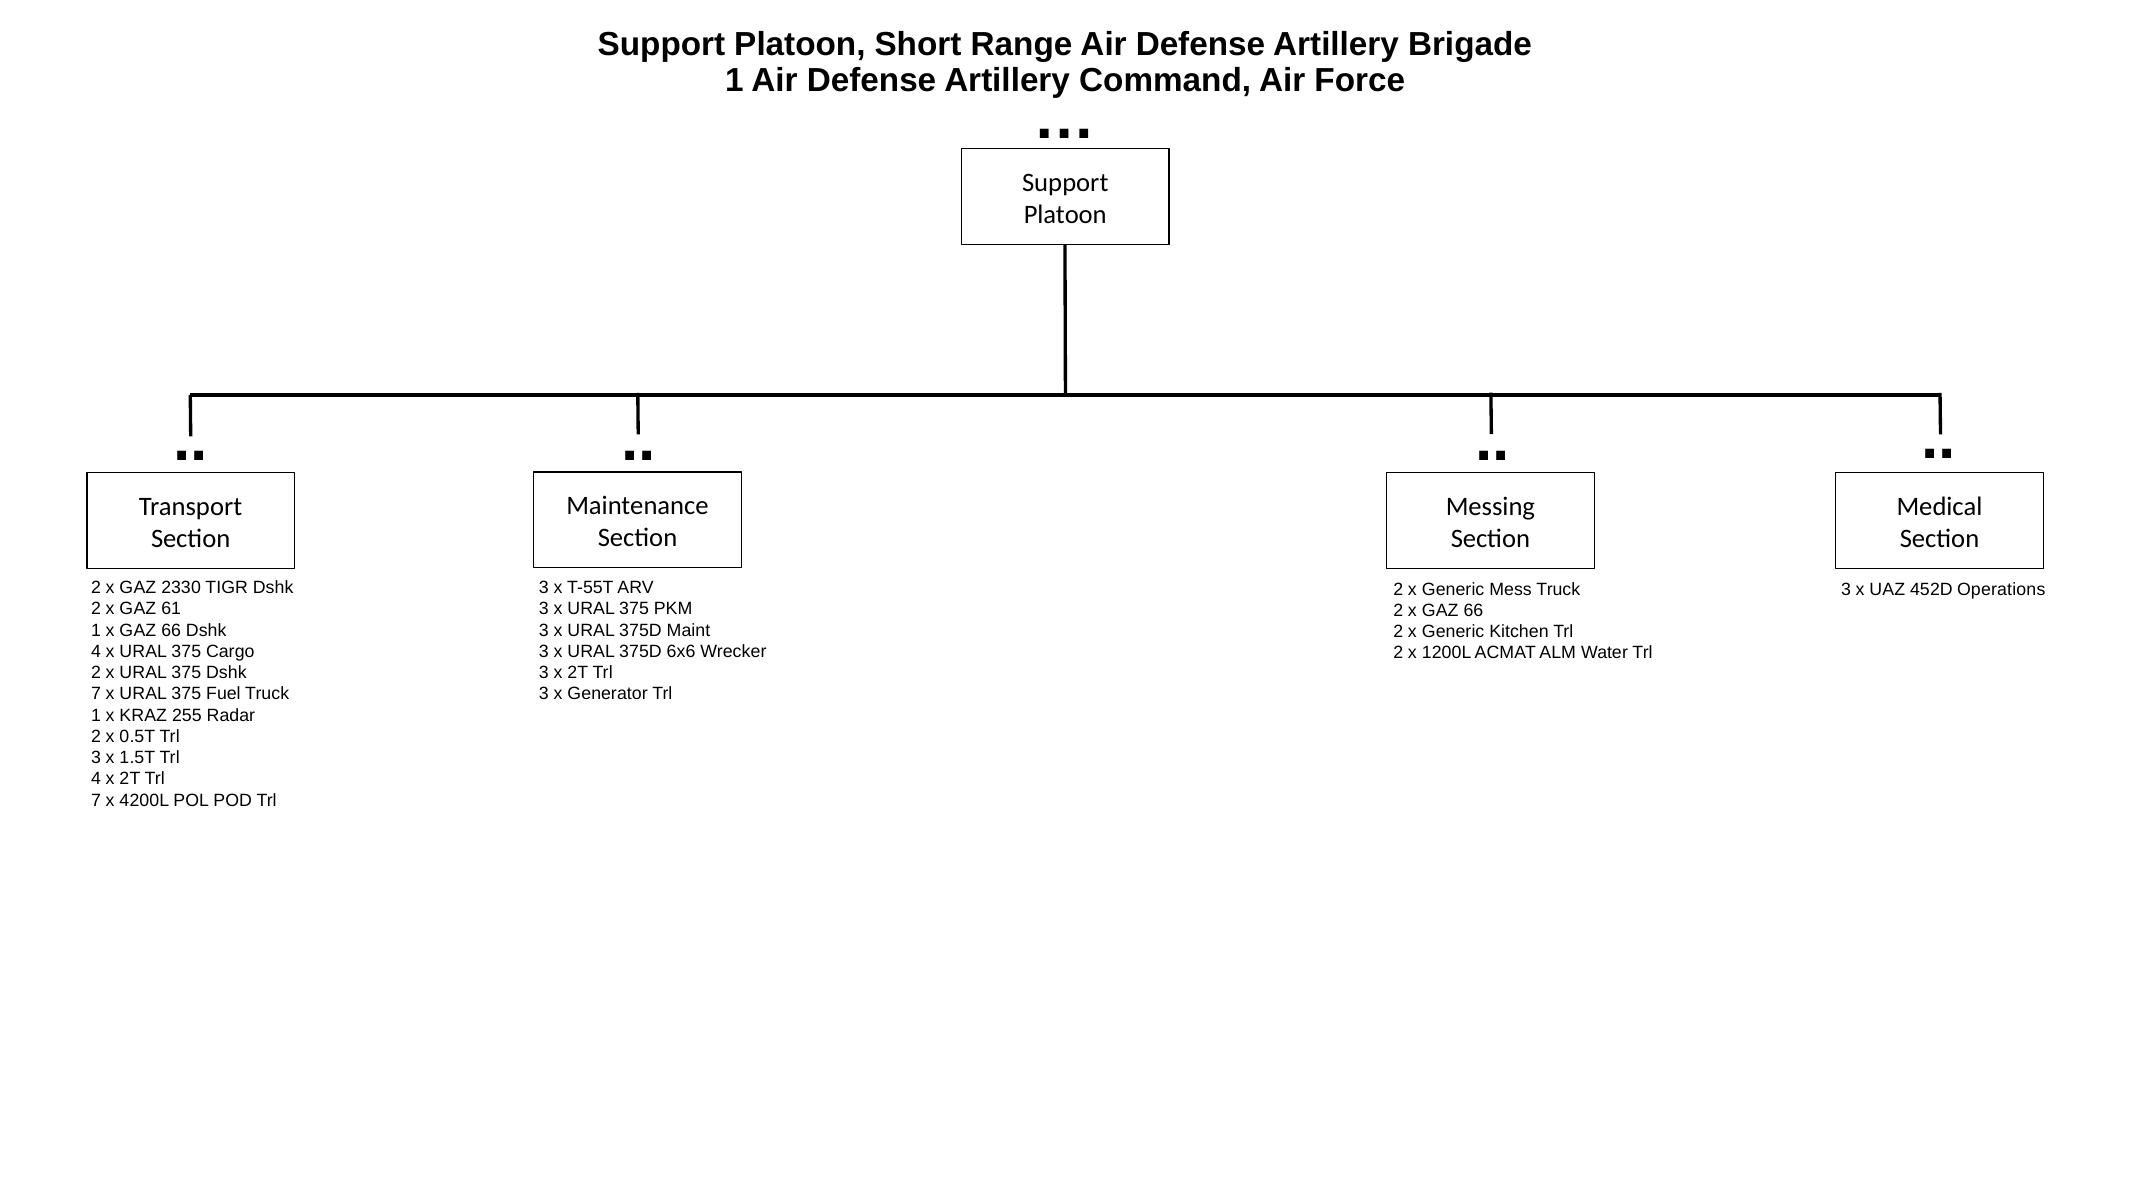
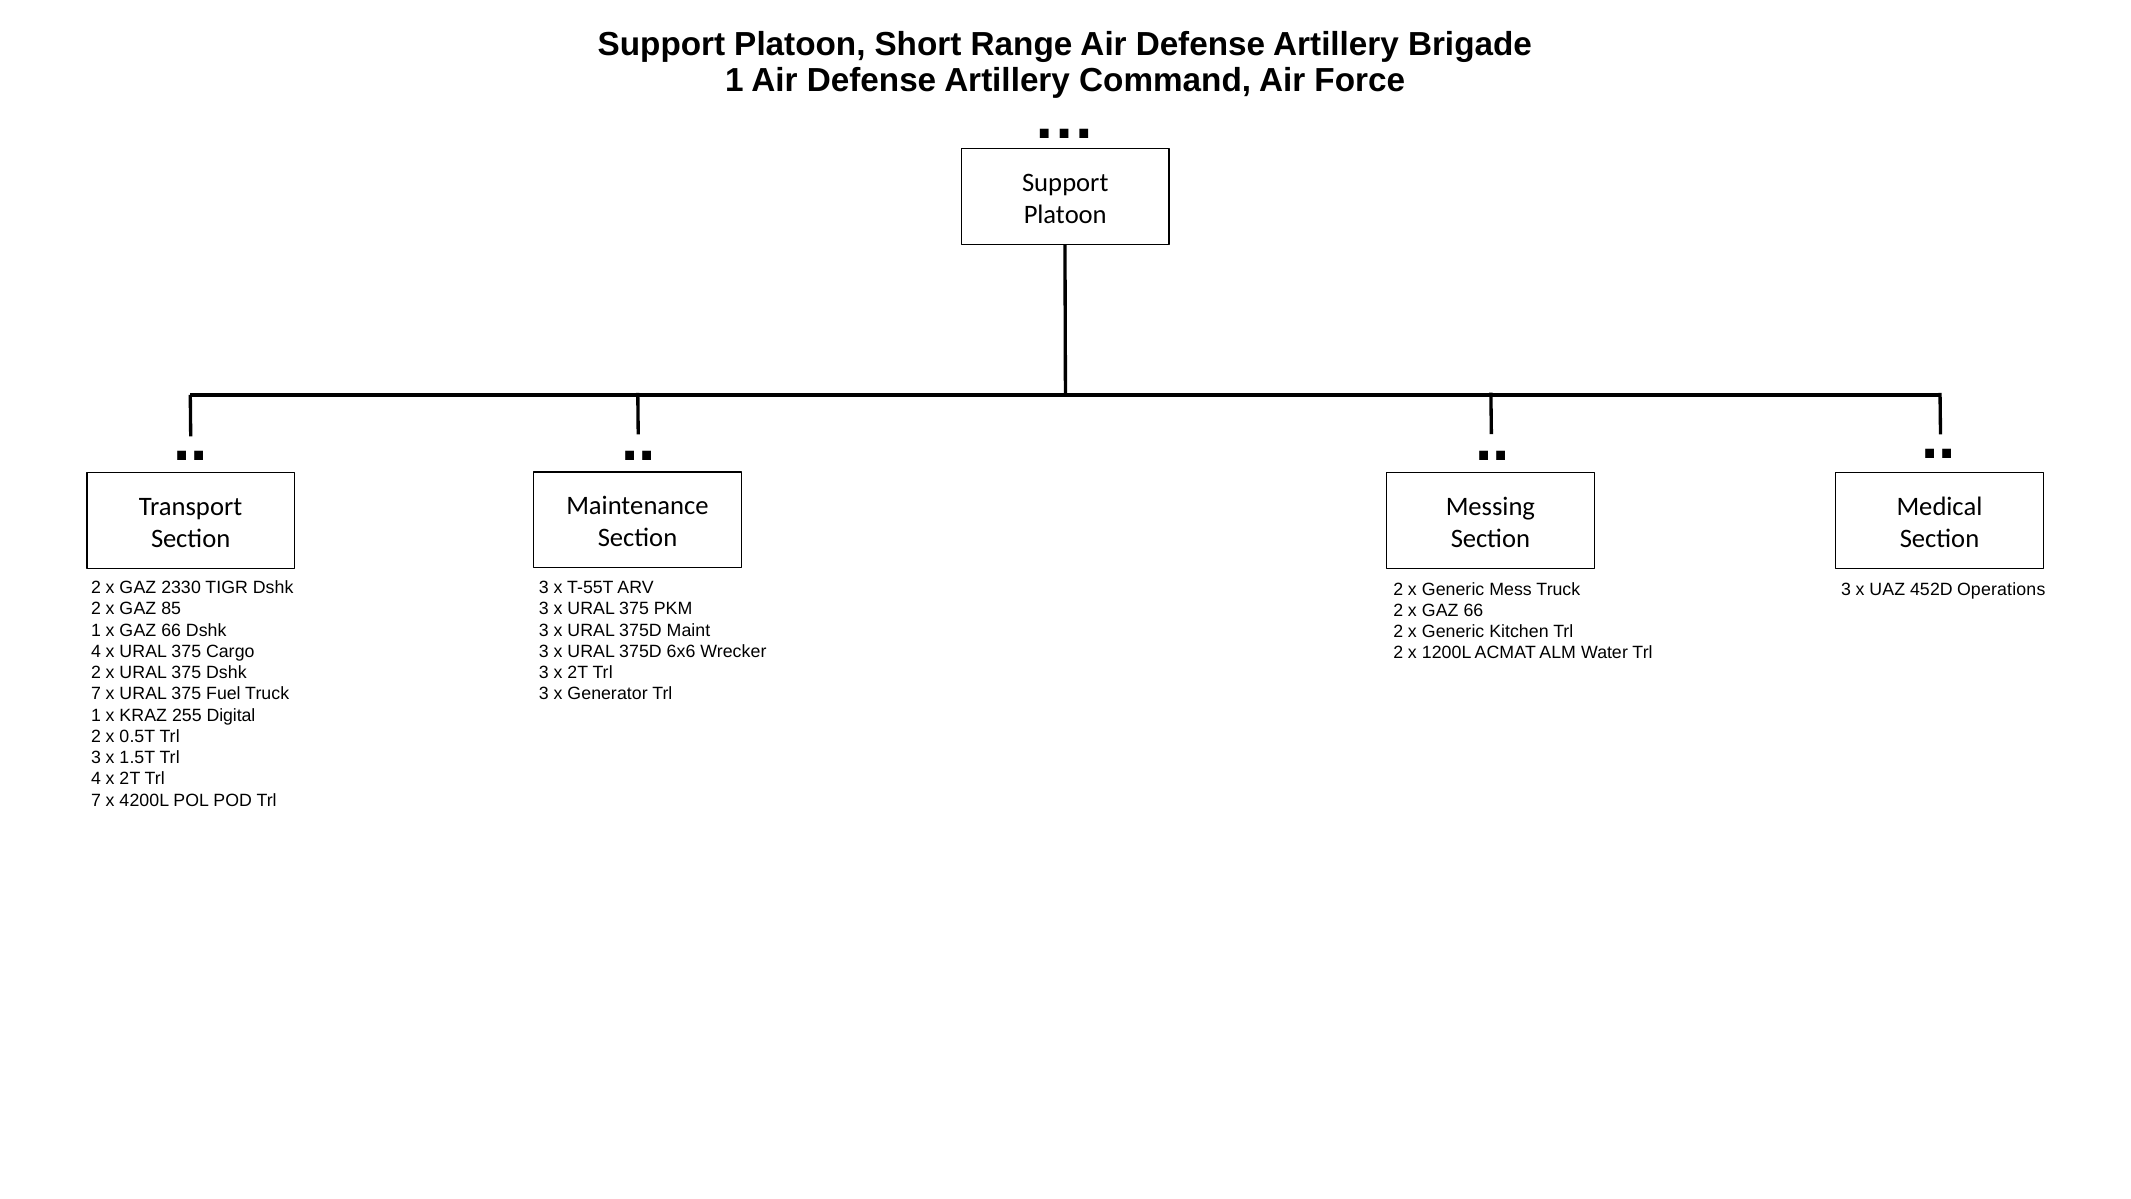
61: 61 -> 85
Radar: Radar -> Digital
